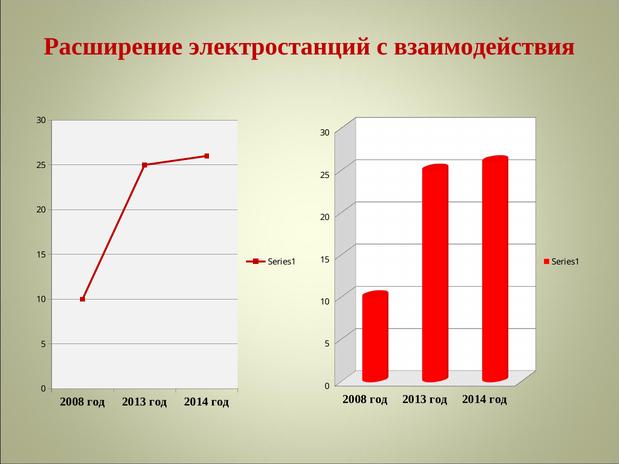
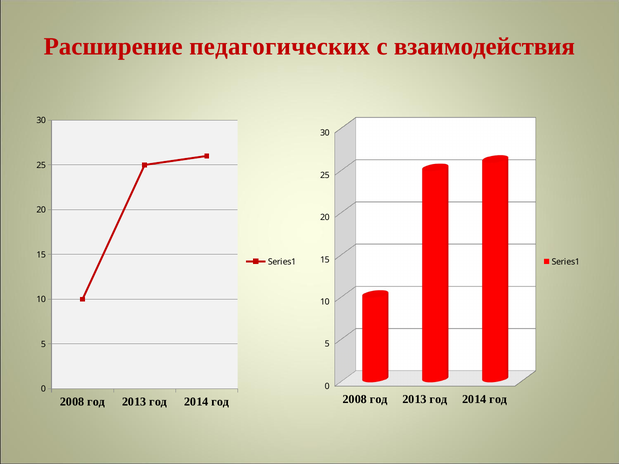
электростанций: электростанций -> педагогических
